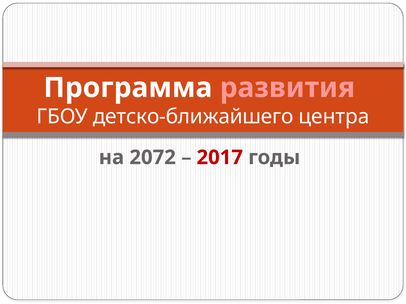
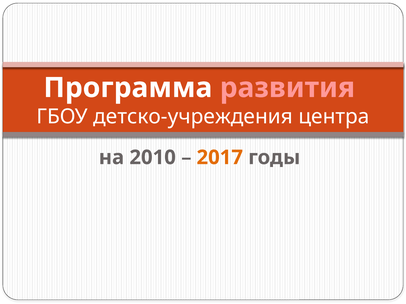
детско-ближайшего: детско-ближайшего -> детско-учреждения
2072: 2072 -> 2010
2017 colour: red -> orange
